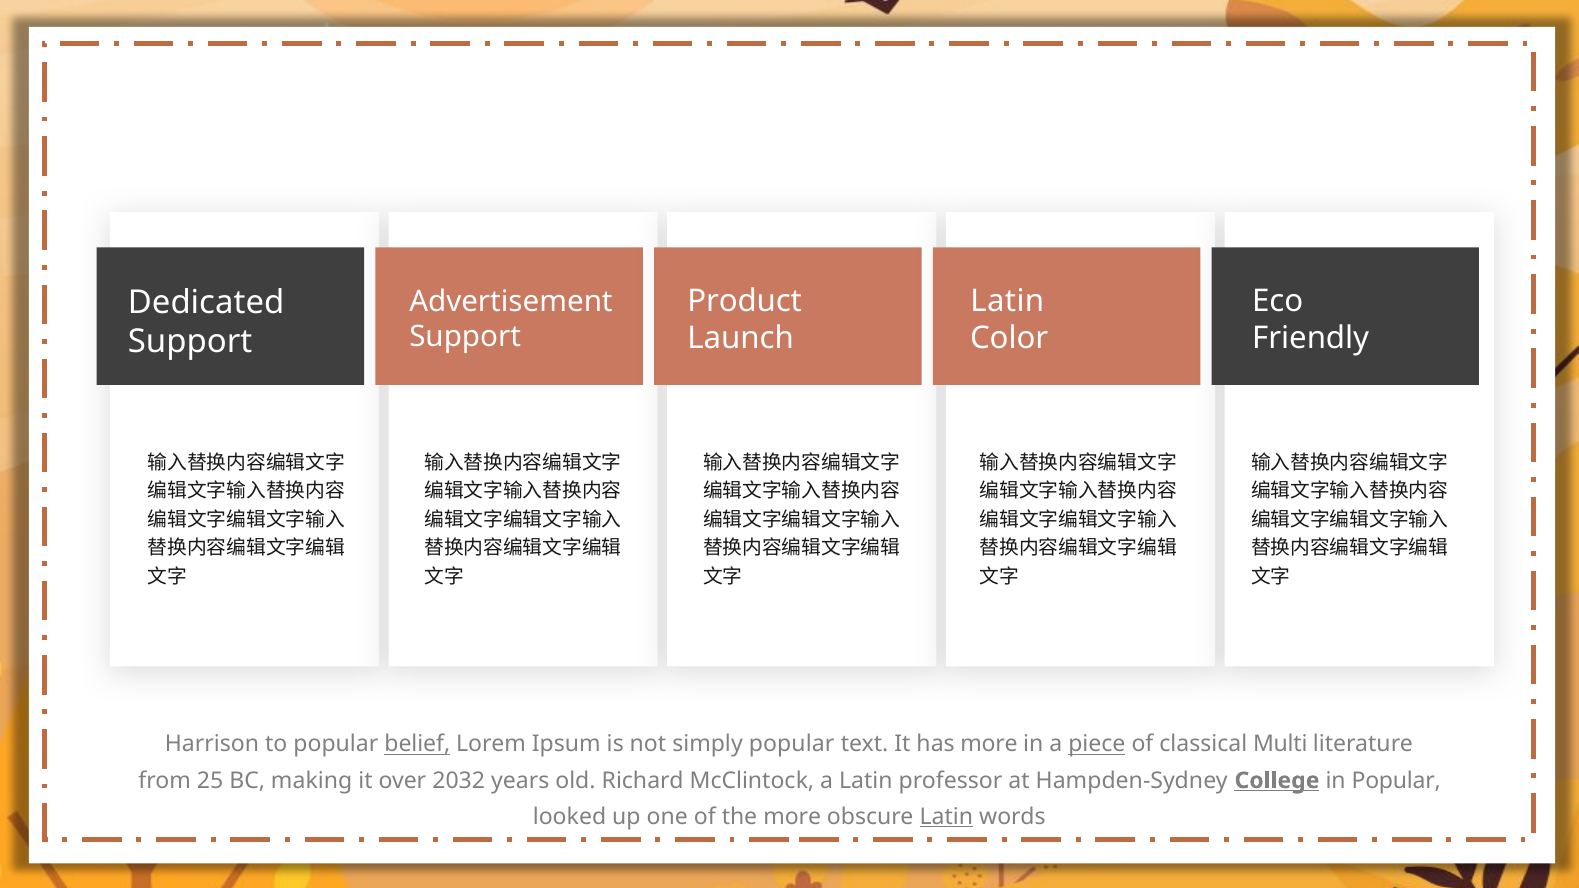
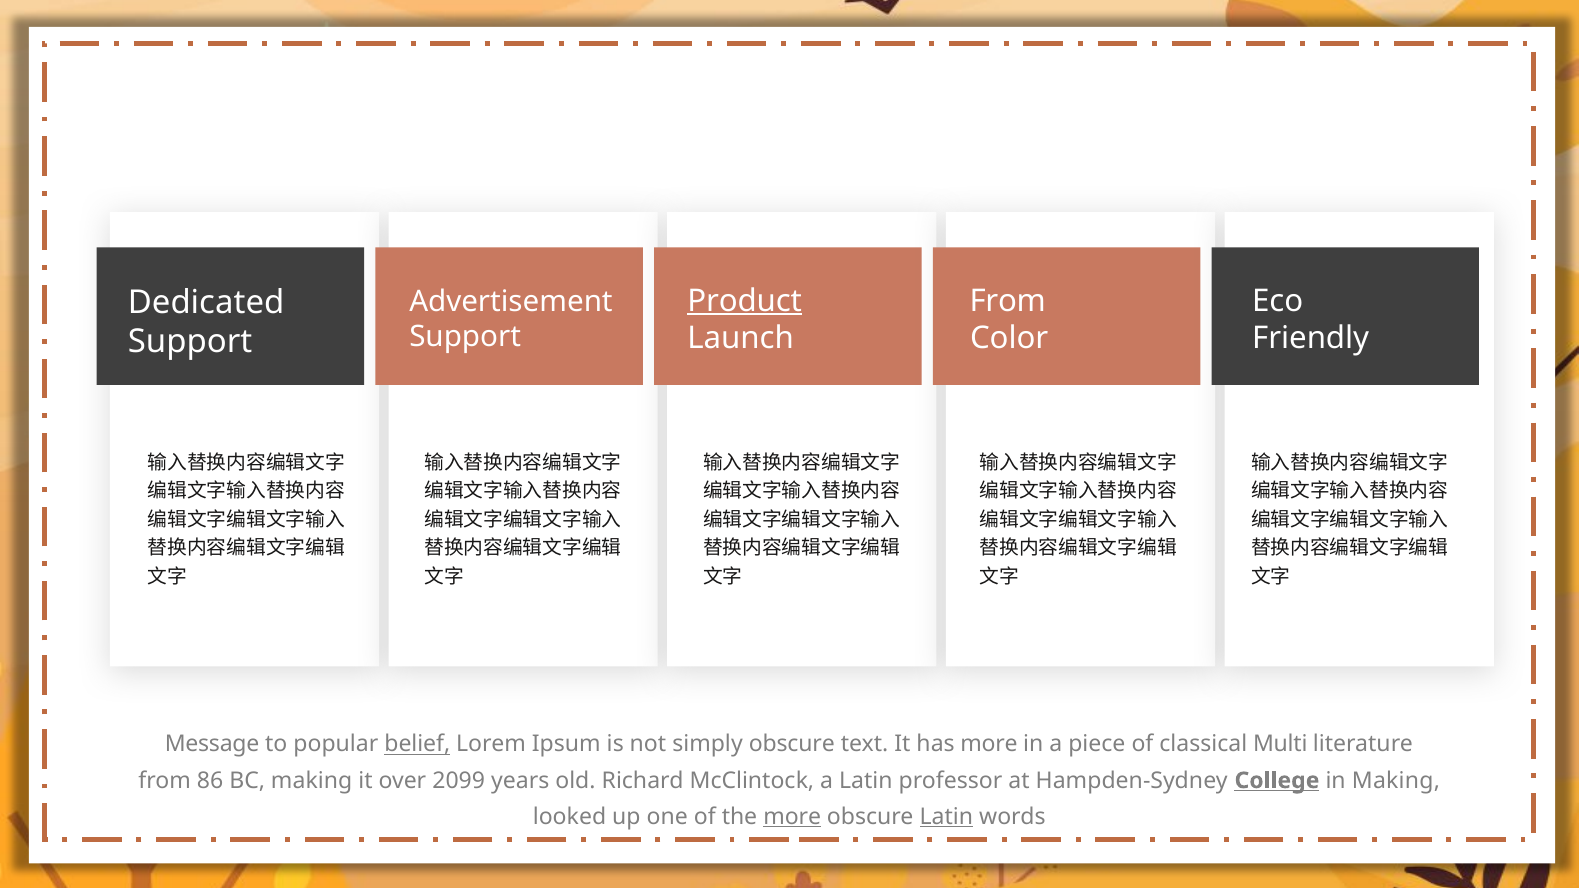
Product underline: none -> present
Latin at (1007, 301): Latin -> From
Harrison: Harrison -> Message
simply popular: popular -> obscure
piece underline: present -> none
25: 25 -> 86
2032: 2032 -> 2099
in Popular: Popular -> Making
more at (792, 817) underline: none -> present
